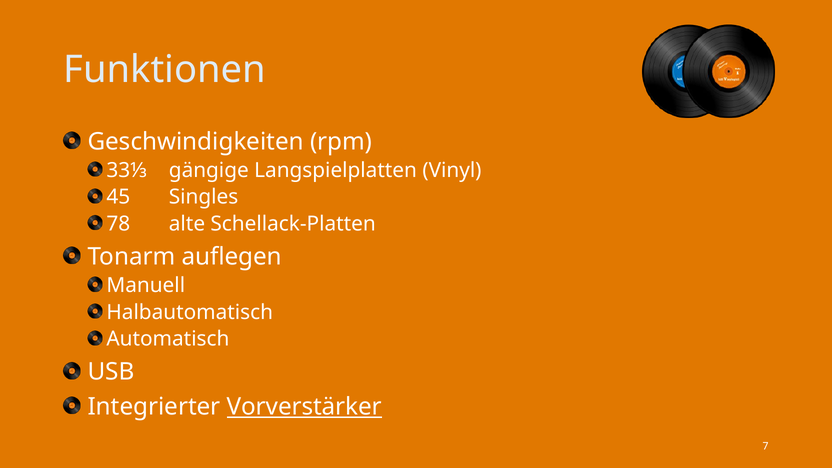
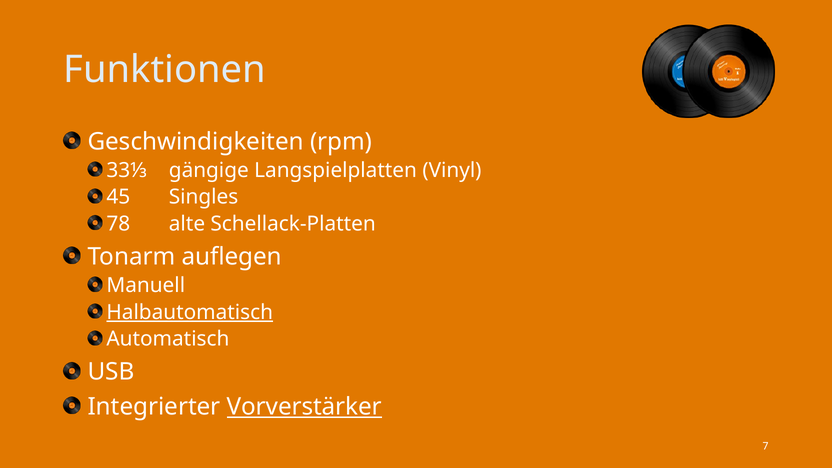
Halbautomatisch underline: none -> present
